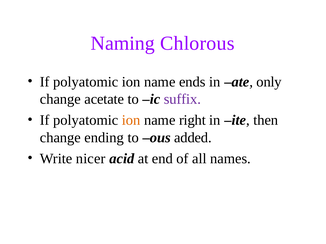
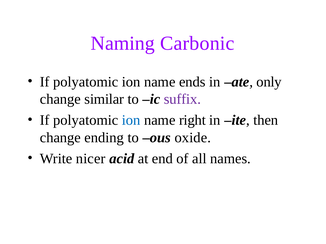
Chlorous: Chlorous -> Carbonic
acetate: acetate -> similar
ion at (131, 120) colour: orange -> blue
added: added -> oxide
